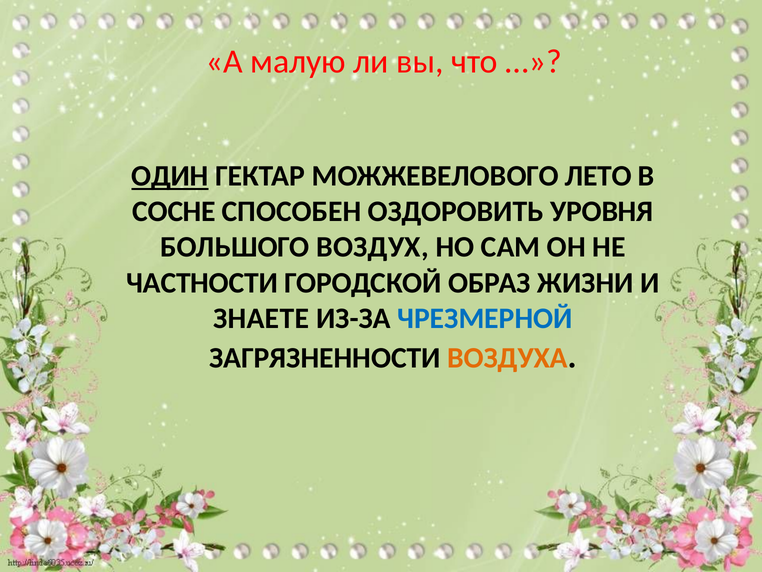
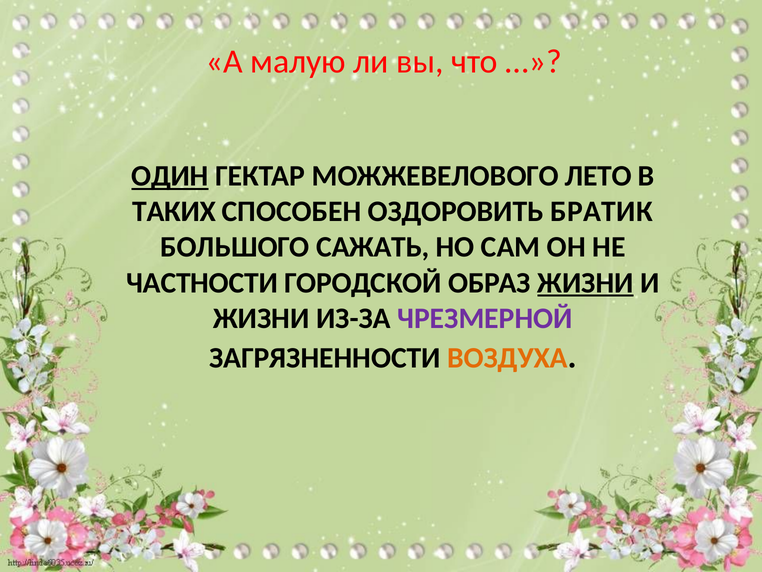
СОСНЕ: СОСНЕ -> ТАКИХ
УРОВНЯ: УРОВНЯ -> БРАТИК
ВОЗДУХ: ВОЗДУХ -> САЖАТЬ
ЖИЗНИ at (586, 282) underline: none -> present
ЗНАЕТЕ at (261, 318): ЗНАЕТЕ -> ЖИЗНИ
ЧРЕЗМЕРНОЙ colour: blue -> purple
